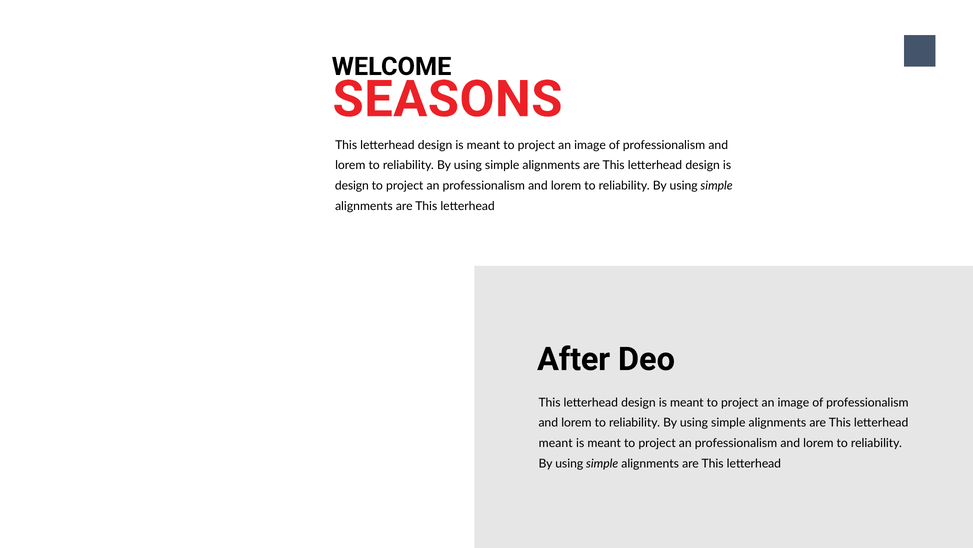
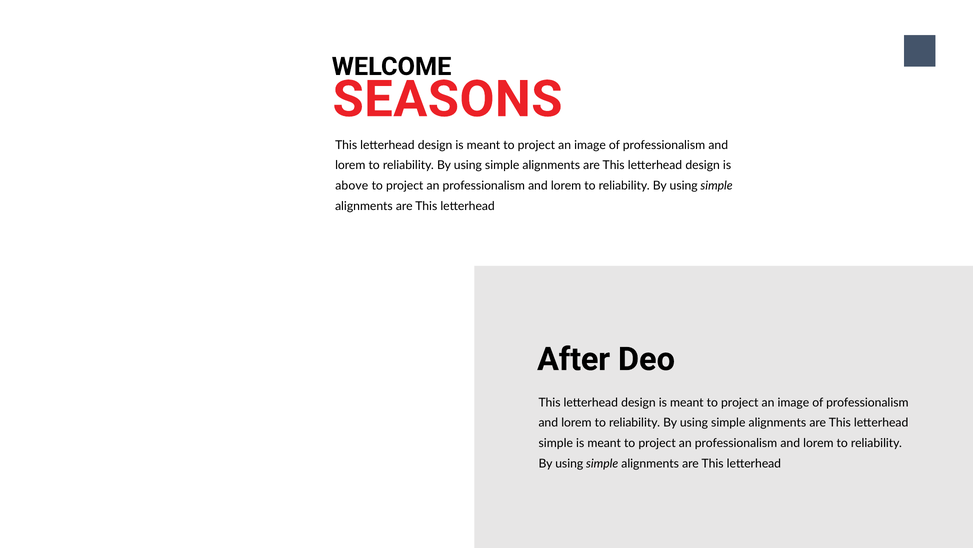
design at (352, 186): design -> above
meant at (556, 443): meant -> simple
